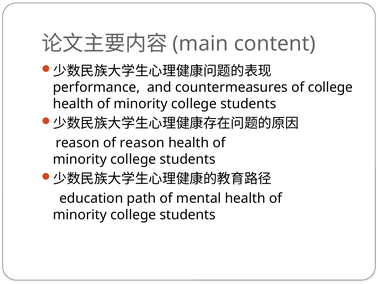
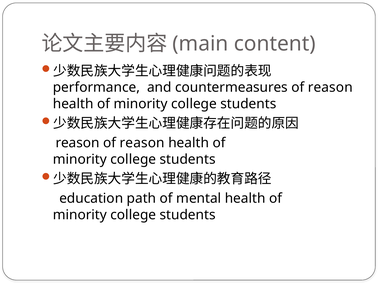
countermeasures of college: college -> reason
